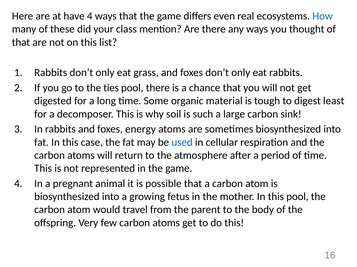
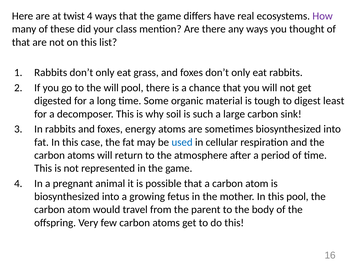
have: have -> twist
even: even -> have
How colour: blue -> purple
the ties: ties -> will
